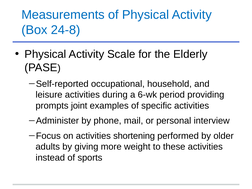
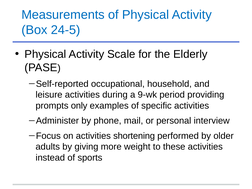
24-8: 24-8 -> 24-5
6-wk: 6-wk -> 9-wk
joint: joint -> only
